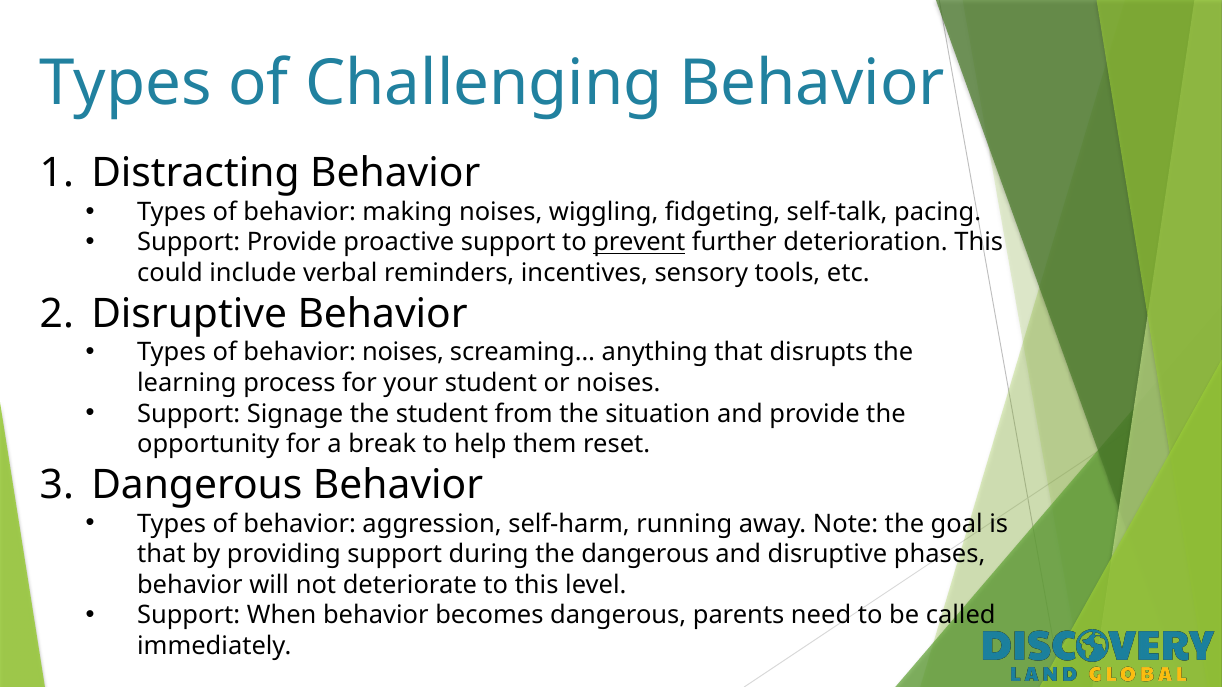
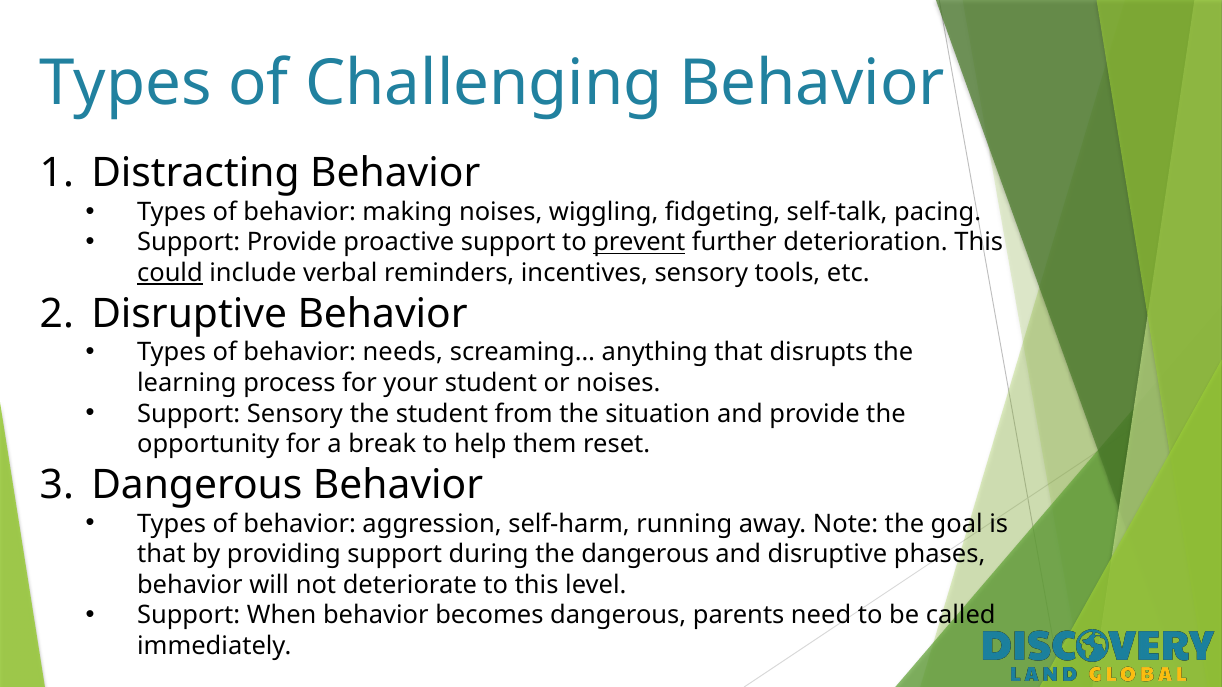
could underline: none -> present
behavior noises: noises -> needs
Support Signage: Signage -> Sensory
